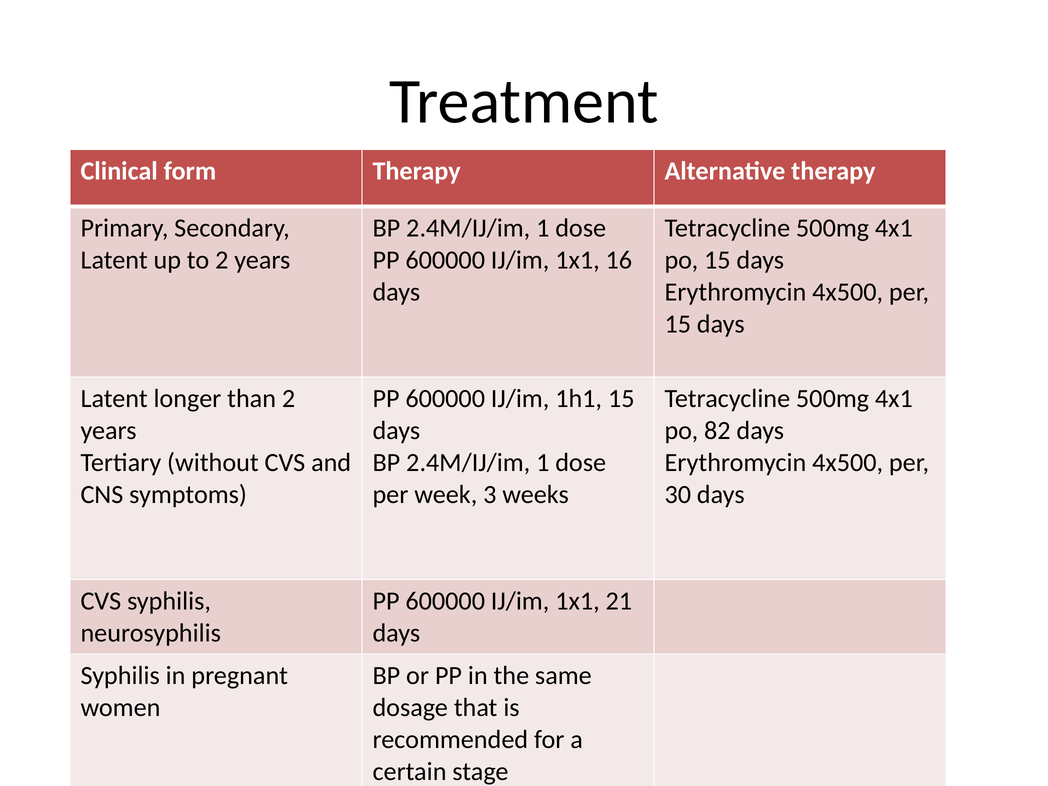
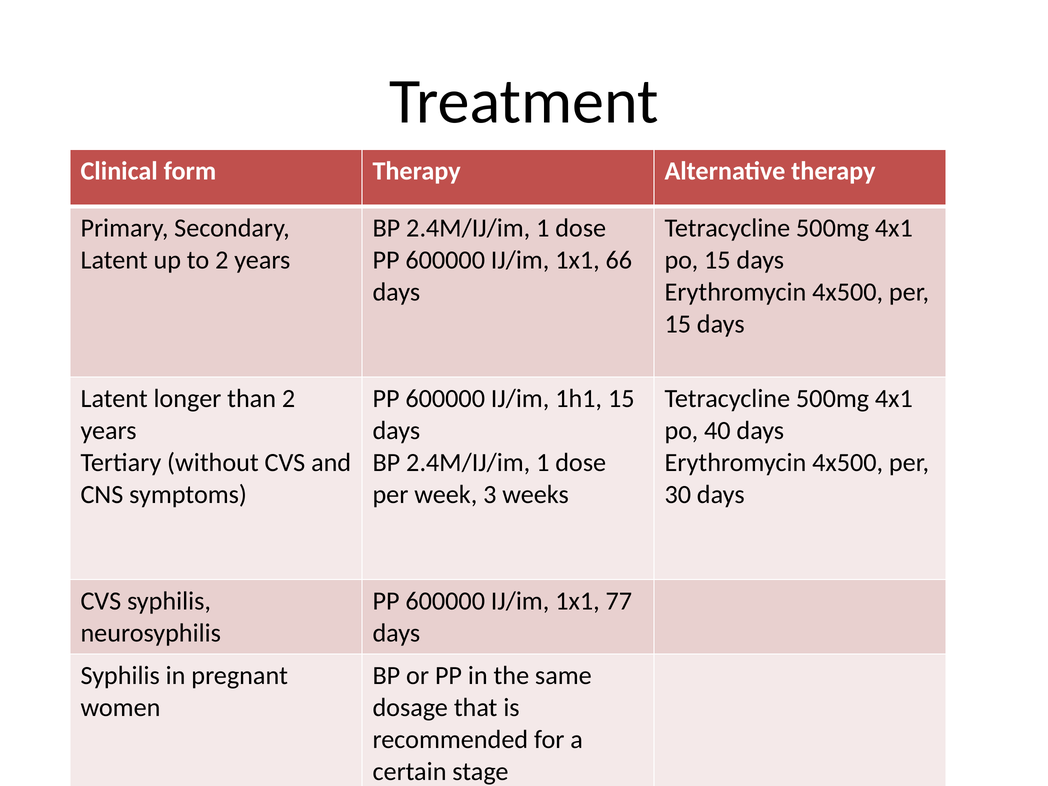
16: 16 -> 66
82: 82 -> 40
21: 21 -> 77
